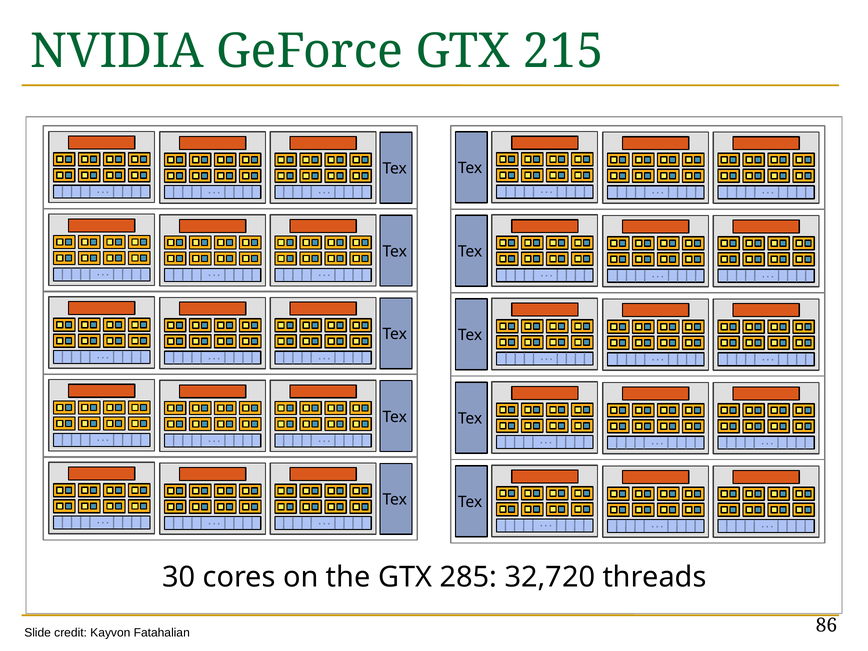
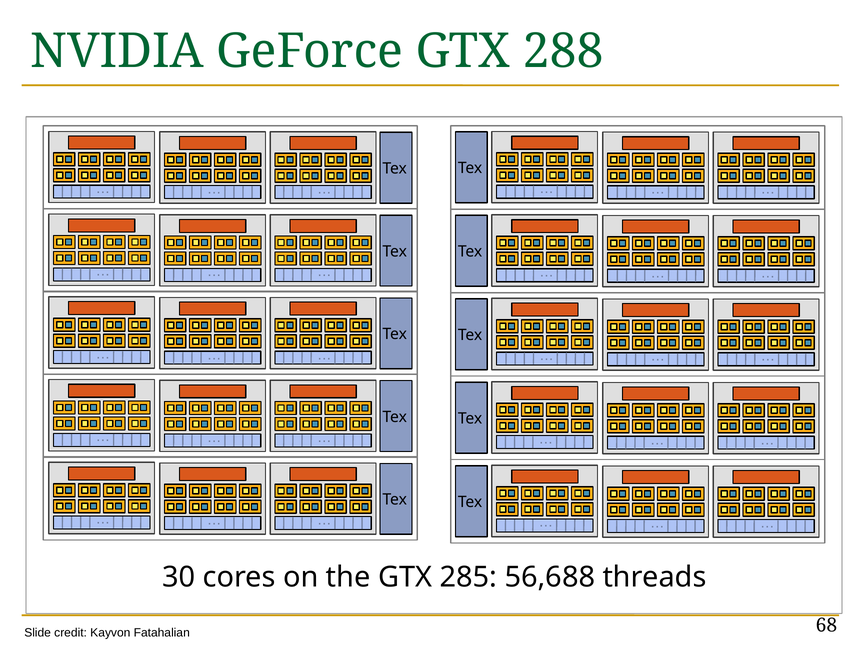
215: 215 -> 288
32,720: 32,720 -> 56,688
86: 86 -> 68
